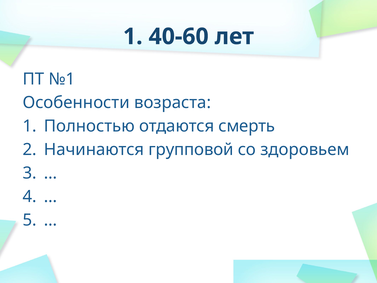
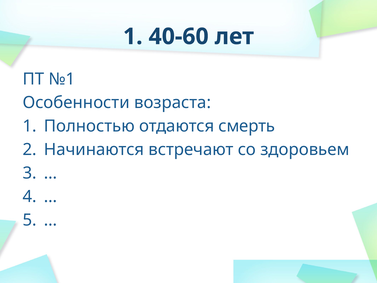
групповой: групповой -> встречают
